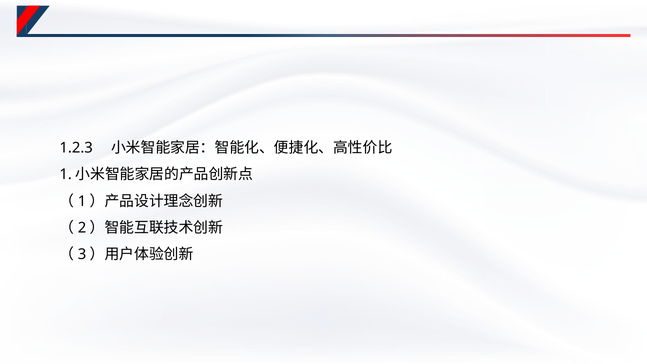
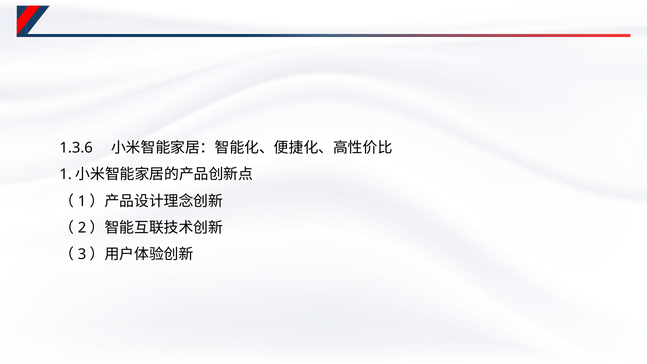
1.2.3: 1.2.3 -> 1.3.6
